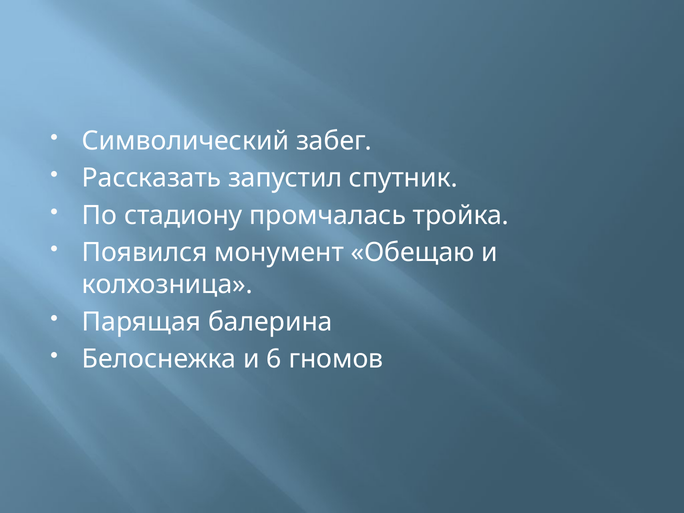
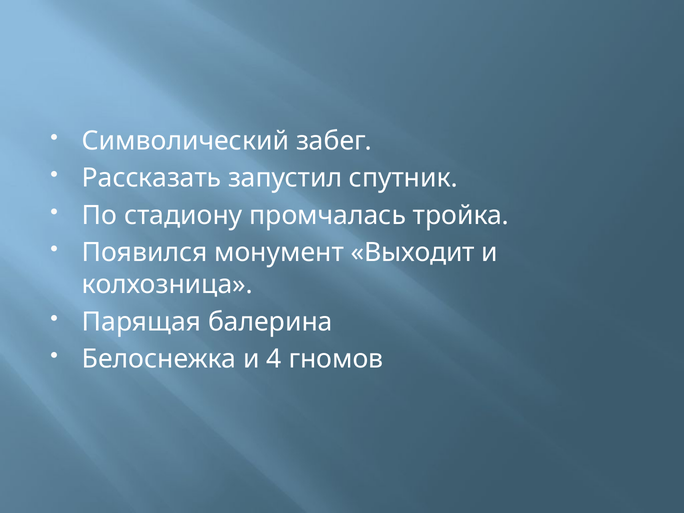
Обещаю: Обещаю -> Выходит
6: 6 -> 4
